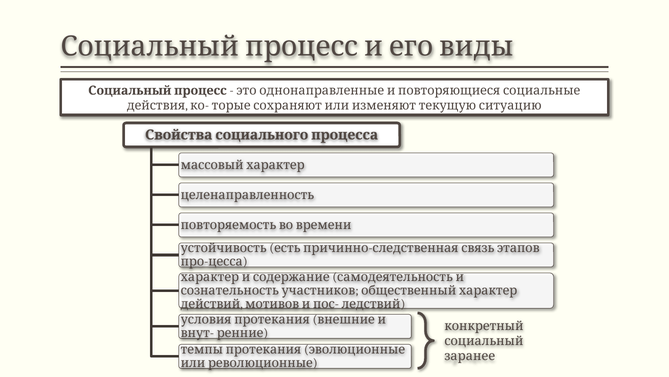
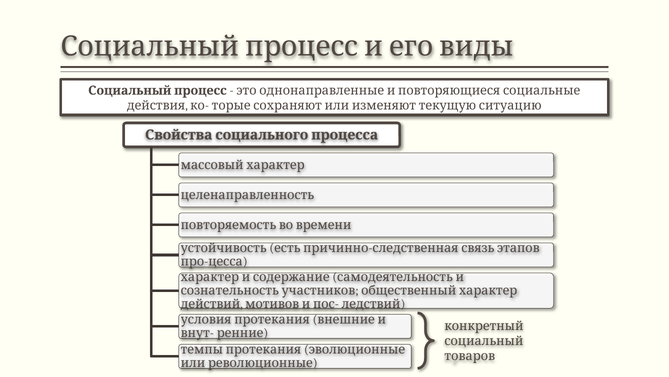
заранее: заранее -> товаров
